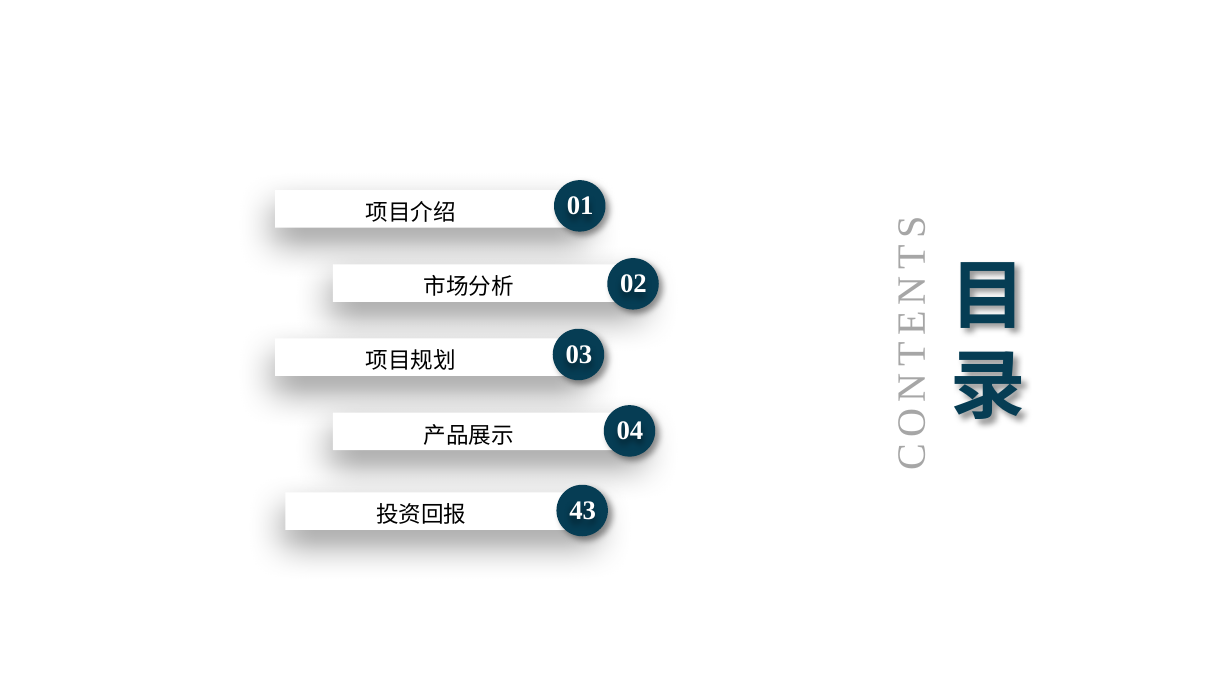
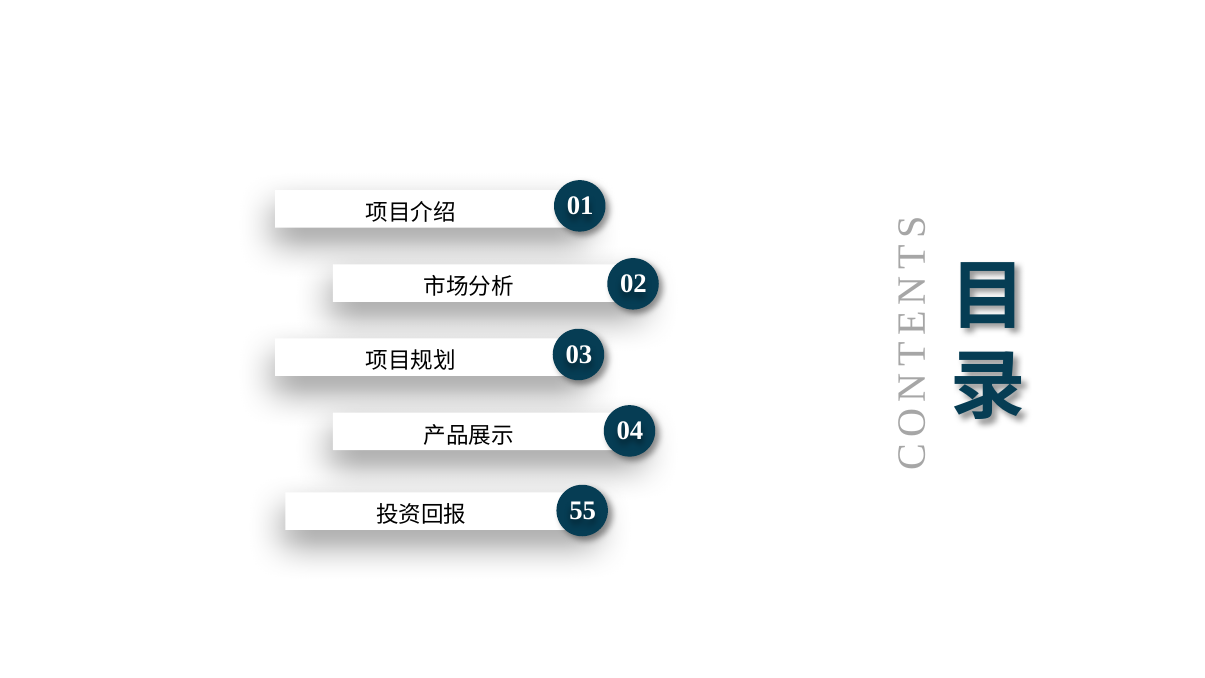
43: 43 -> 55
